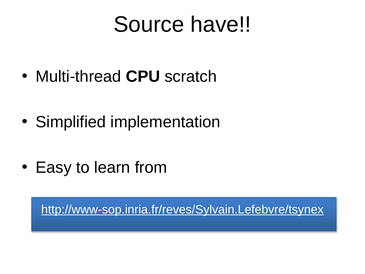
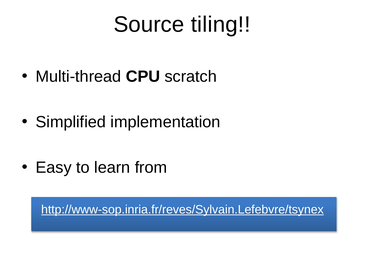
have: have -> tiling
